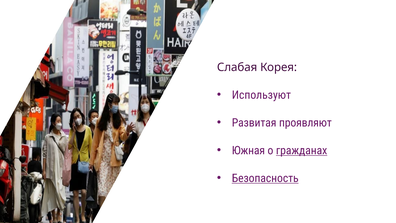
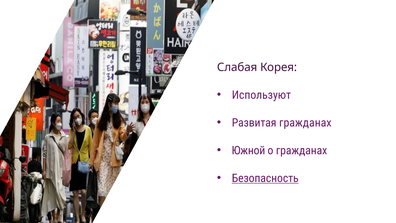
Развитая проявляют: проявляют -> гражданах
Южная: Южная -> Южной
гражданах at (302, 150) underline: present -> none
